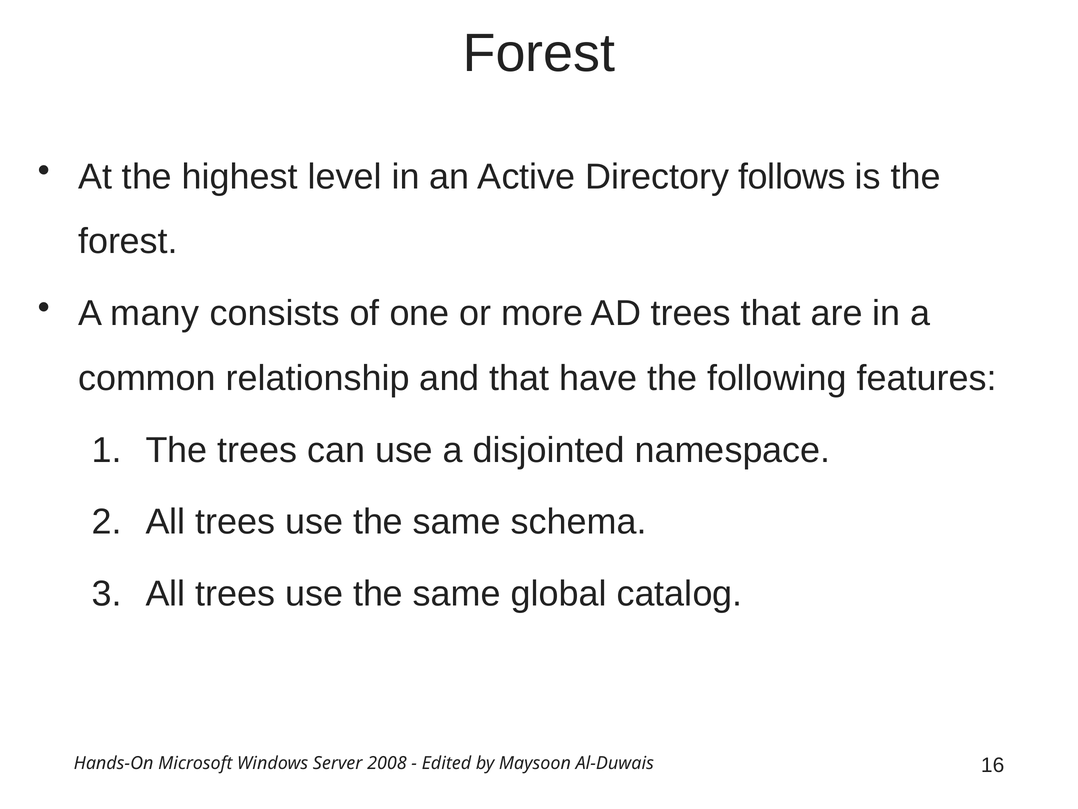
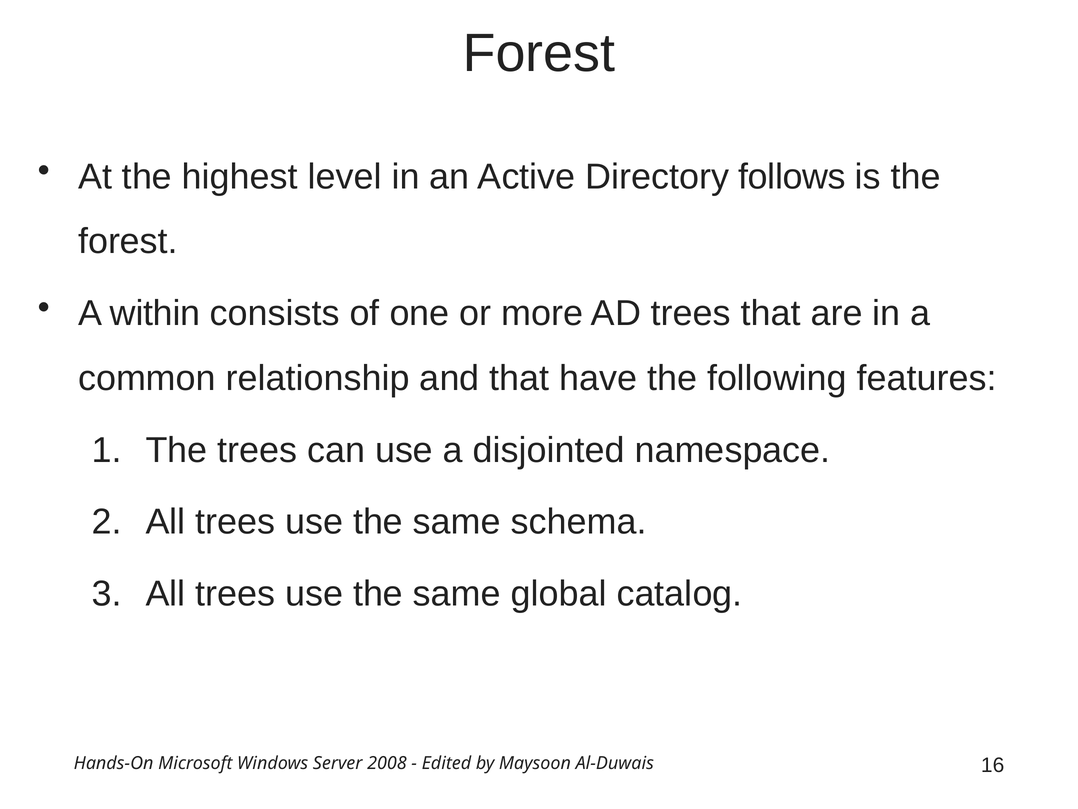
many: many -> within
